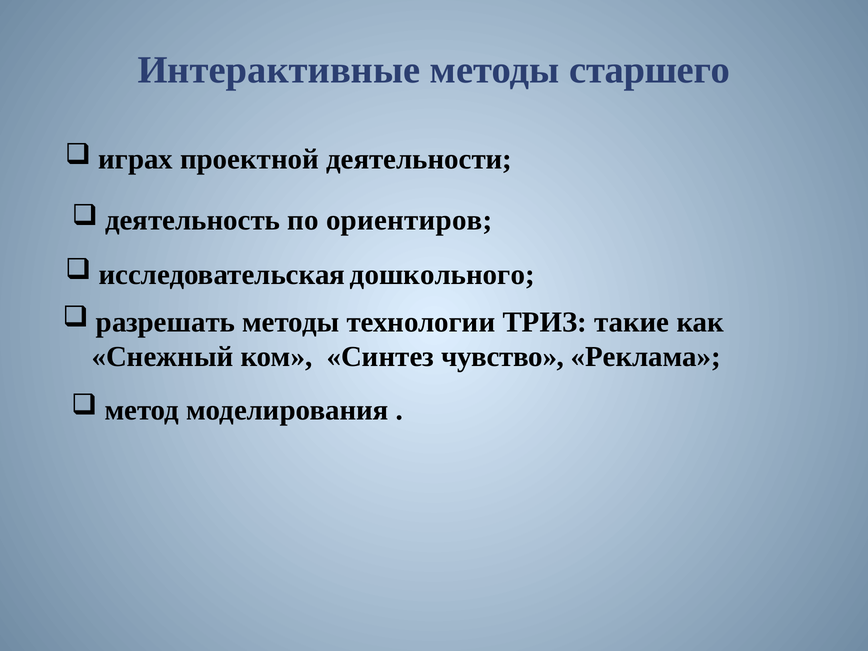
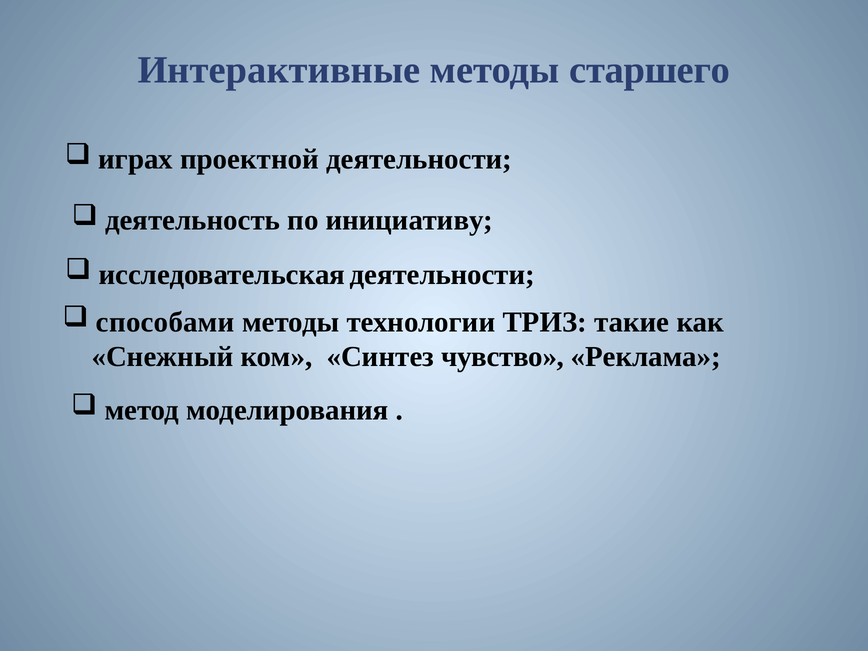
ориентиров: ориентиров -> инициативу
исследовательская дошкольного: дошкольного -> деятельности
разрешать: разрешать -> способами
